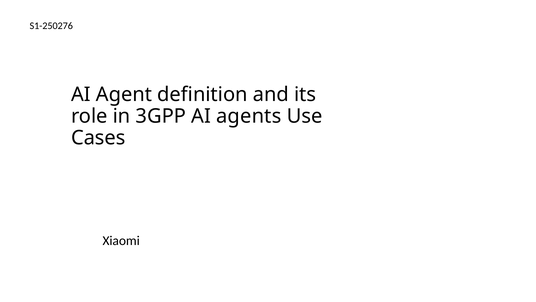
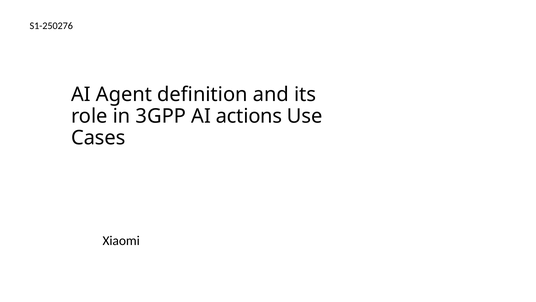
agents: agents -> actions
